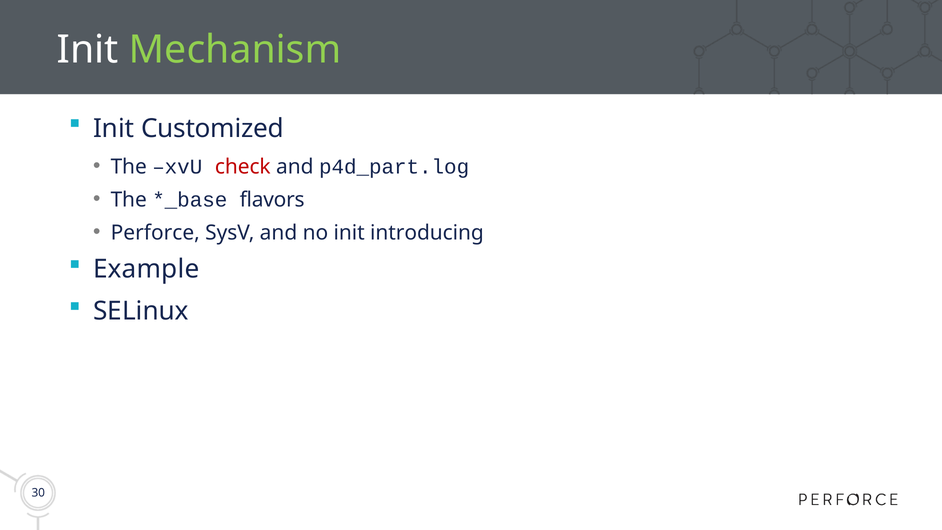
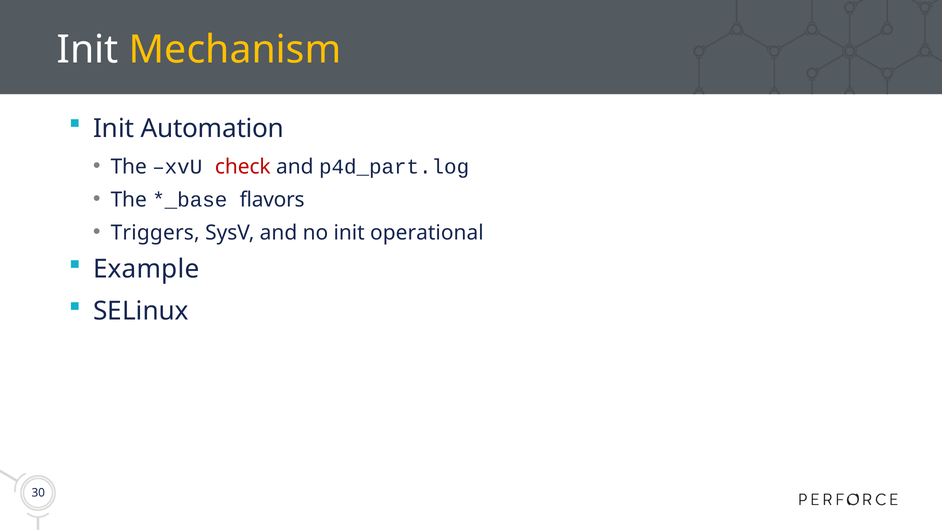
Mechanism colour: light green -> yellow
Customized: Customized -> Automation
Perforce: Perforce -> Triggers
introducing: introducing -> operational
